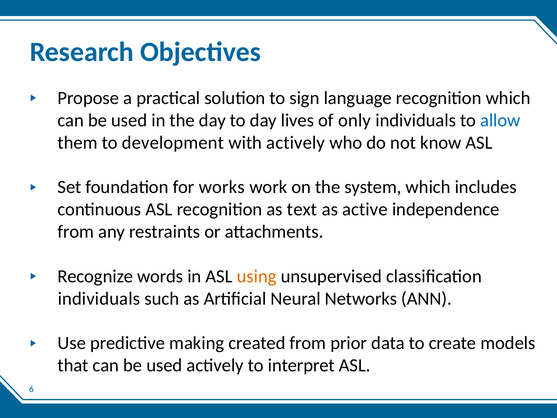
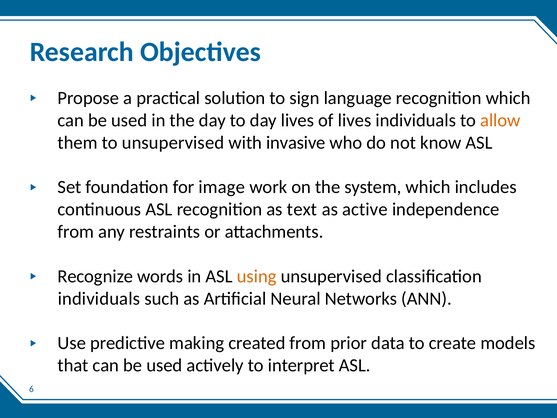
of only: only -> lives
allow colour: blue -> orange
to development: development -> unsupervised
with actively: actively -> invasive
works: works -> image
